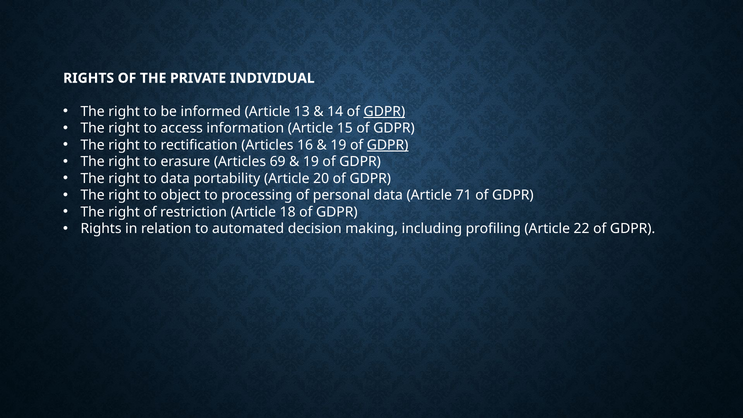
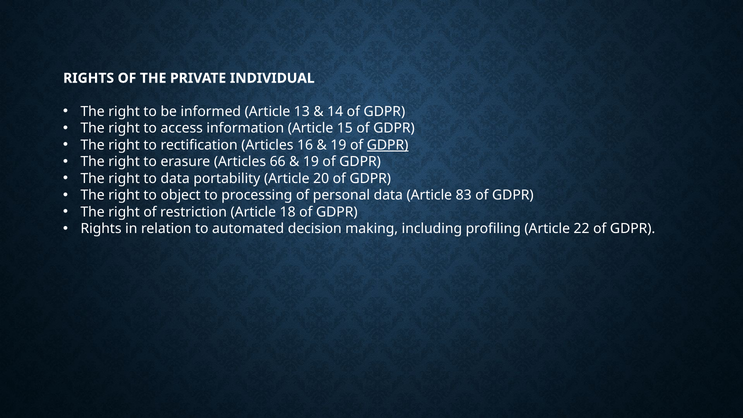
GDPR at (384, 112) underline: present -> none
69: 69 -> 66
71: 71 -> 83
